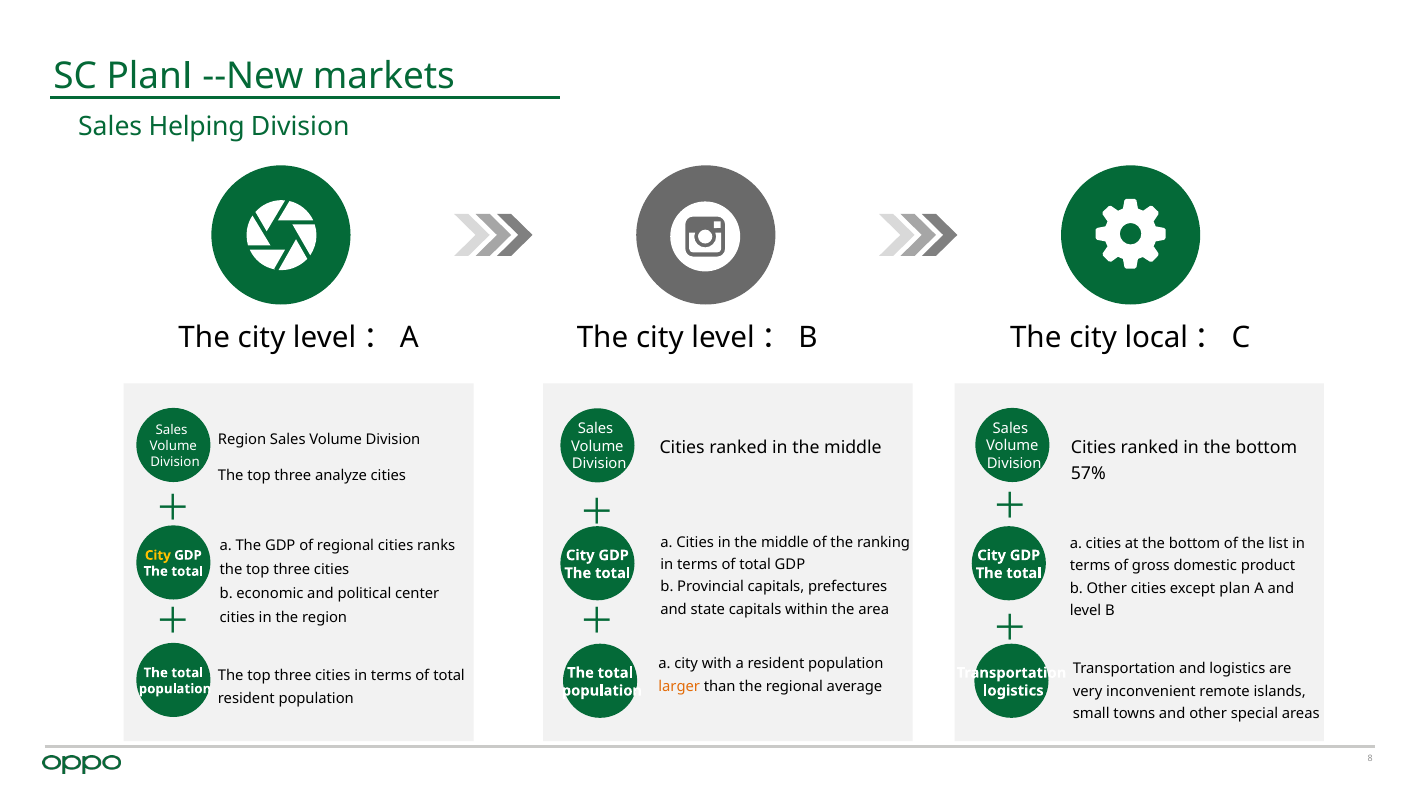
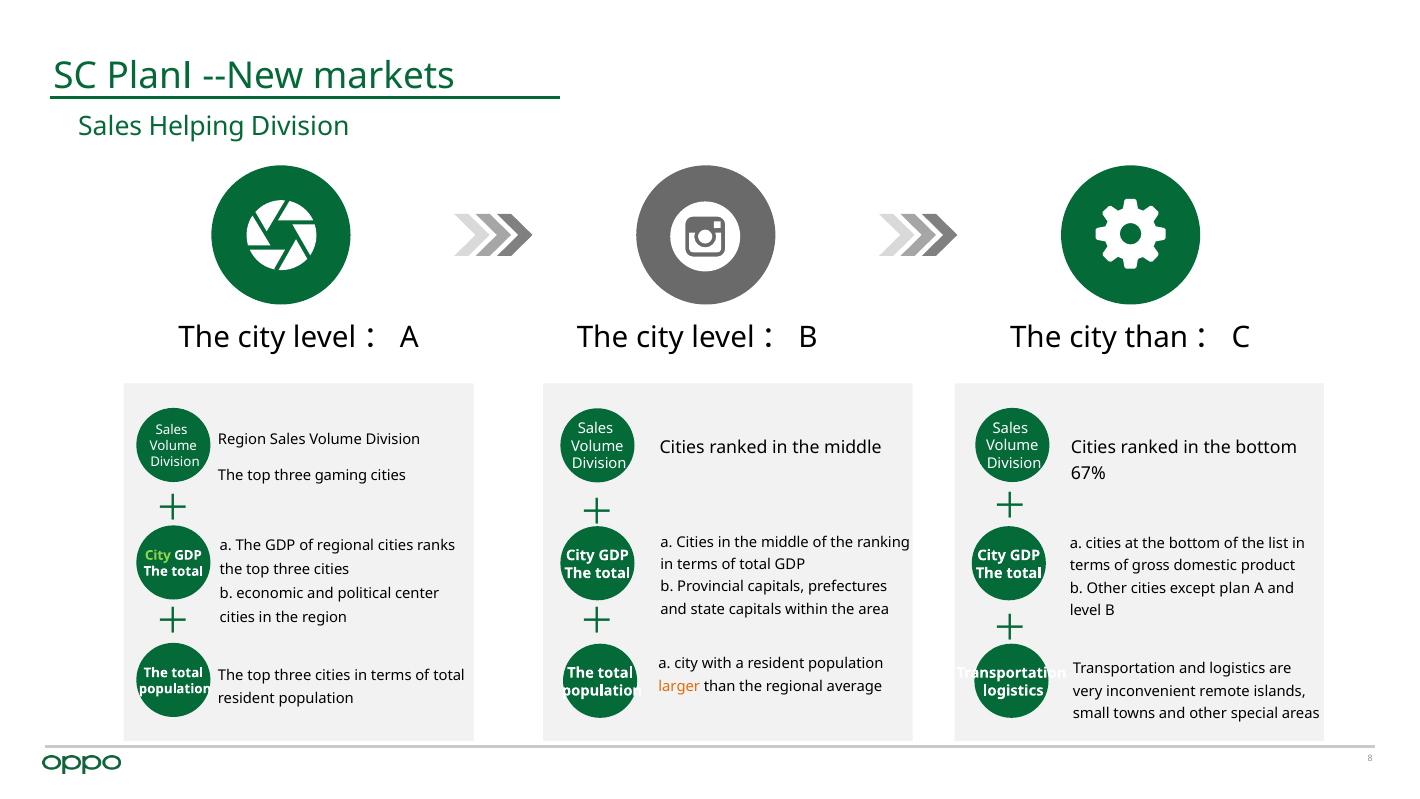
city local: local -> than
57%: 57% -> 67%
analyze: analyze -> gaming
City at (158, 555) colour: yellow -> light green
